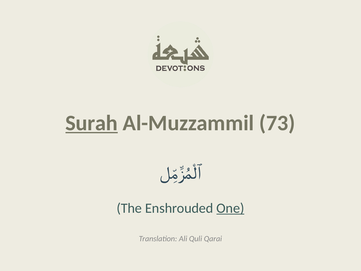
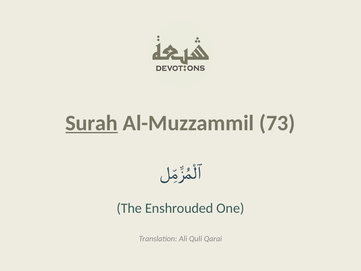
One underline: present -> none
